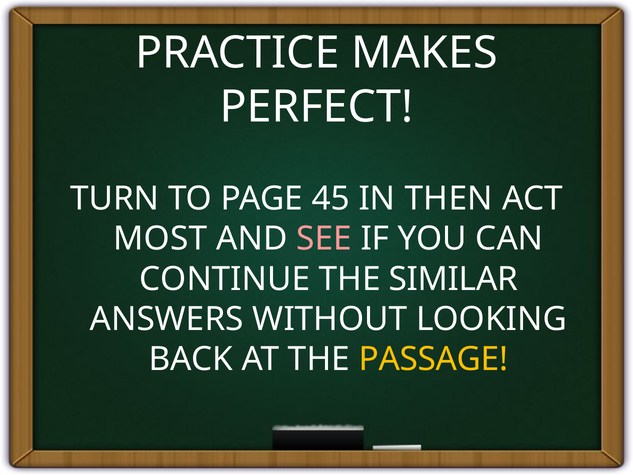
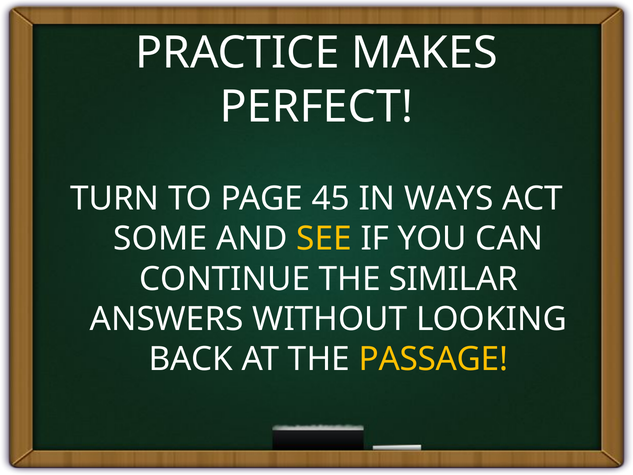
THEN: THEN -> WAYS
MOST: MOST -> SOME
SEE colour: pink -> yellow
